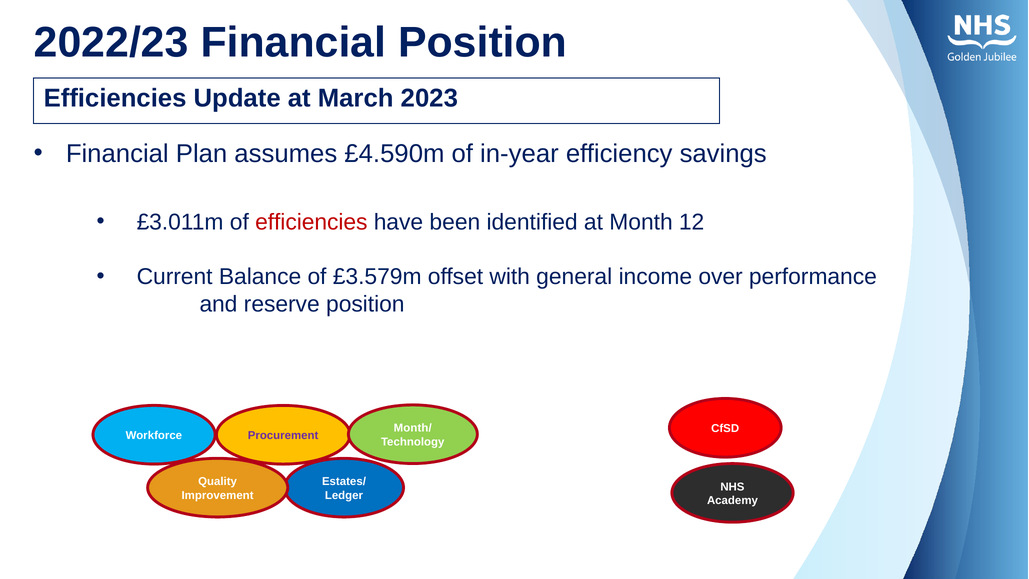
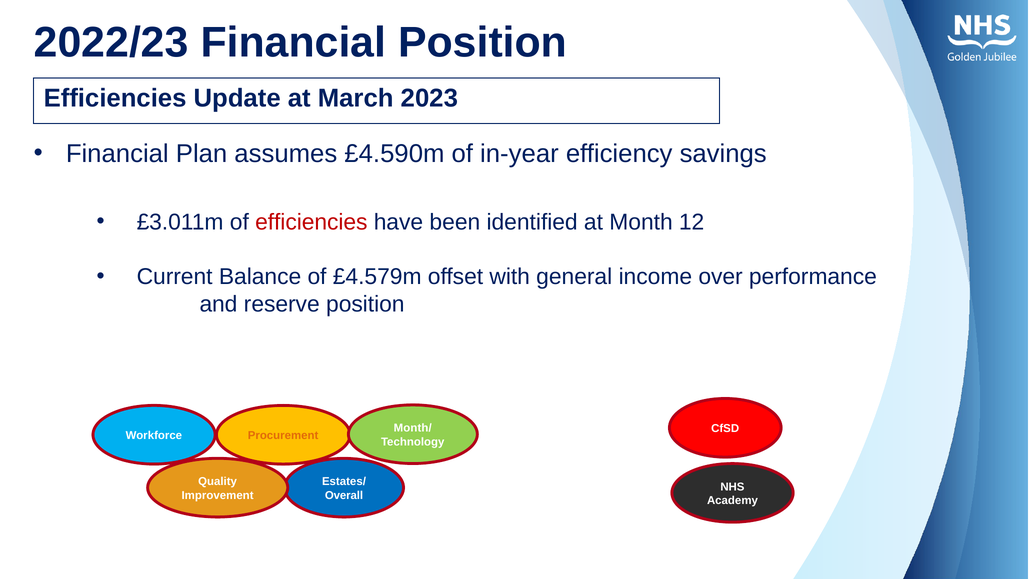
£3.579m: £3.579m -> £4.579m
Procurement colour: purple -> orange
Ledger: Ledger -> Overall
